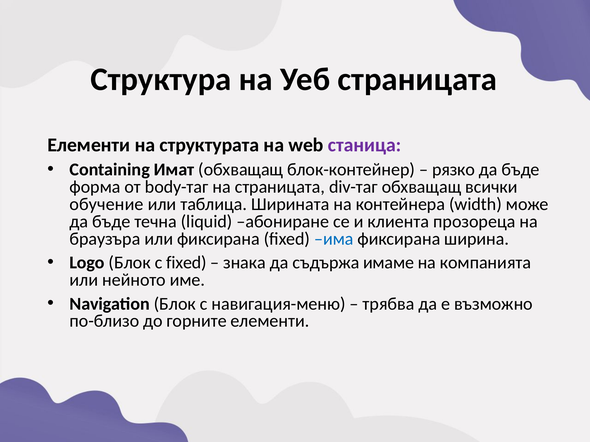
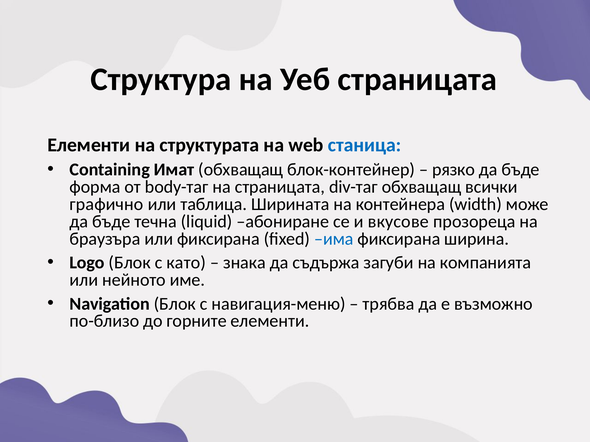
станица colour: purple -> blue
обучение: обучение -> графично
клиента: клиента -> вкусове
с fixed: fixed -> като
имаме: имаме -> загуби
